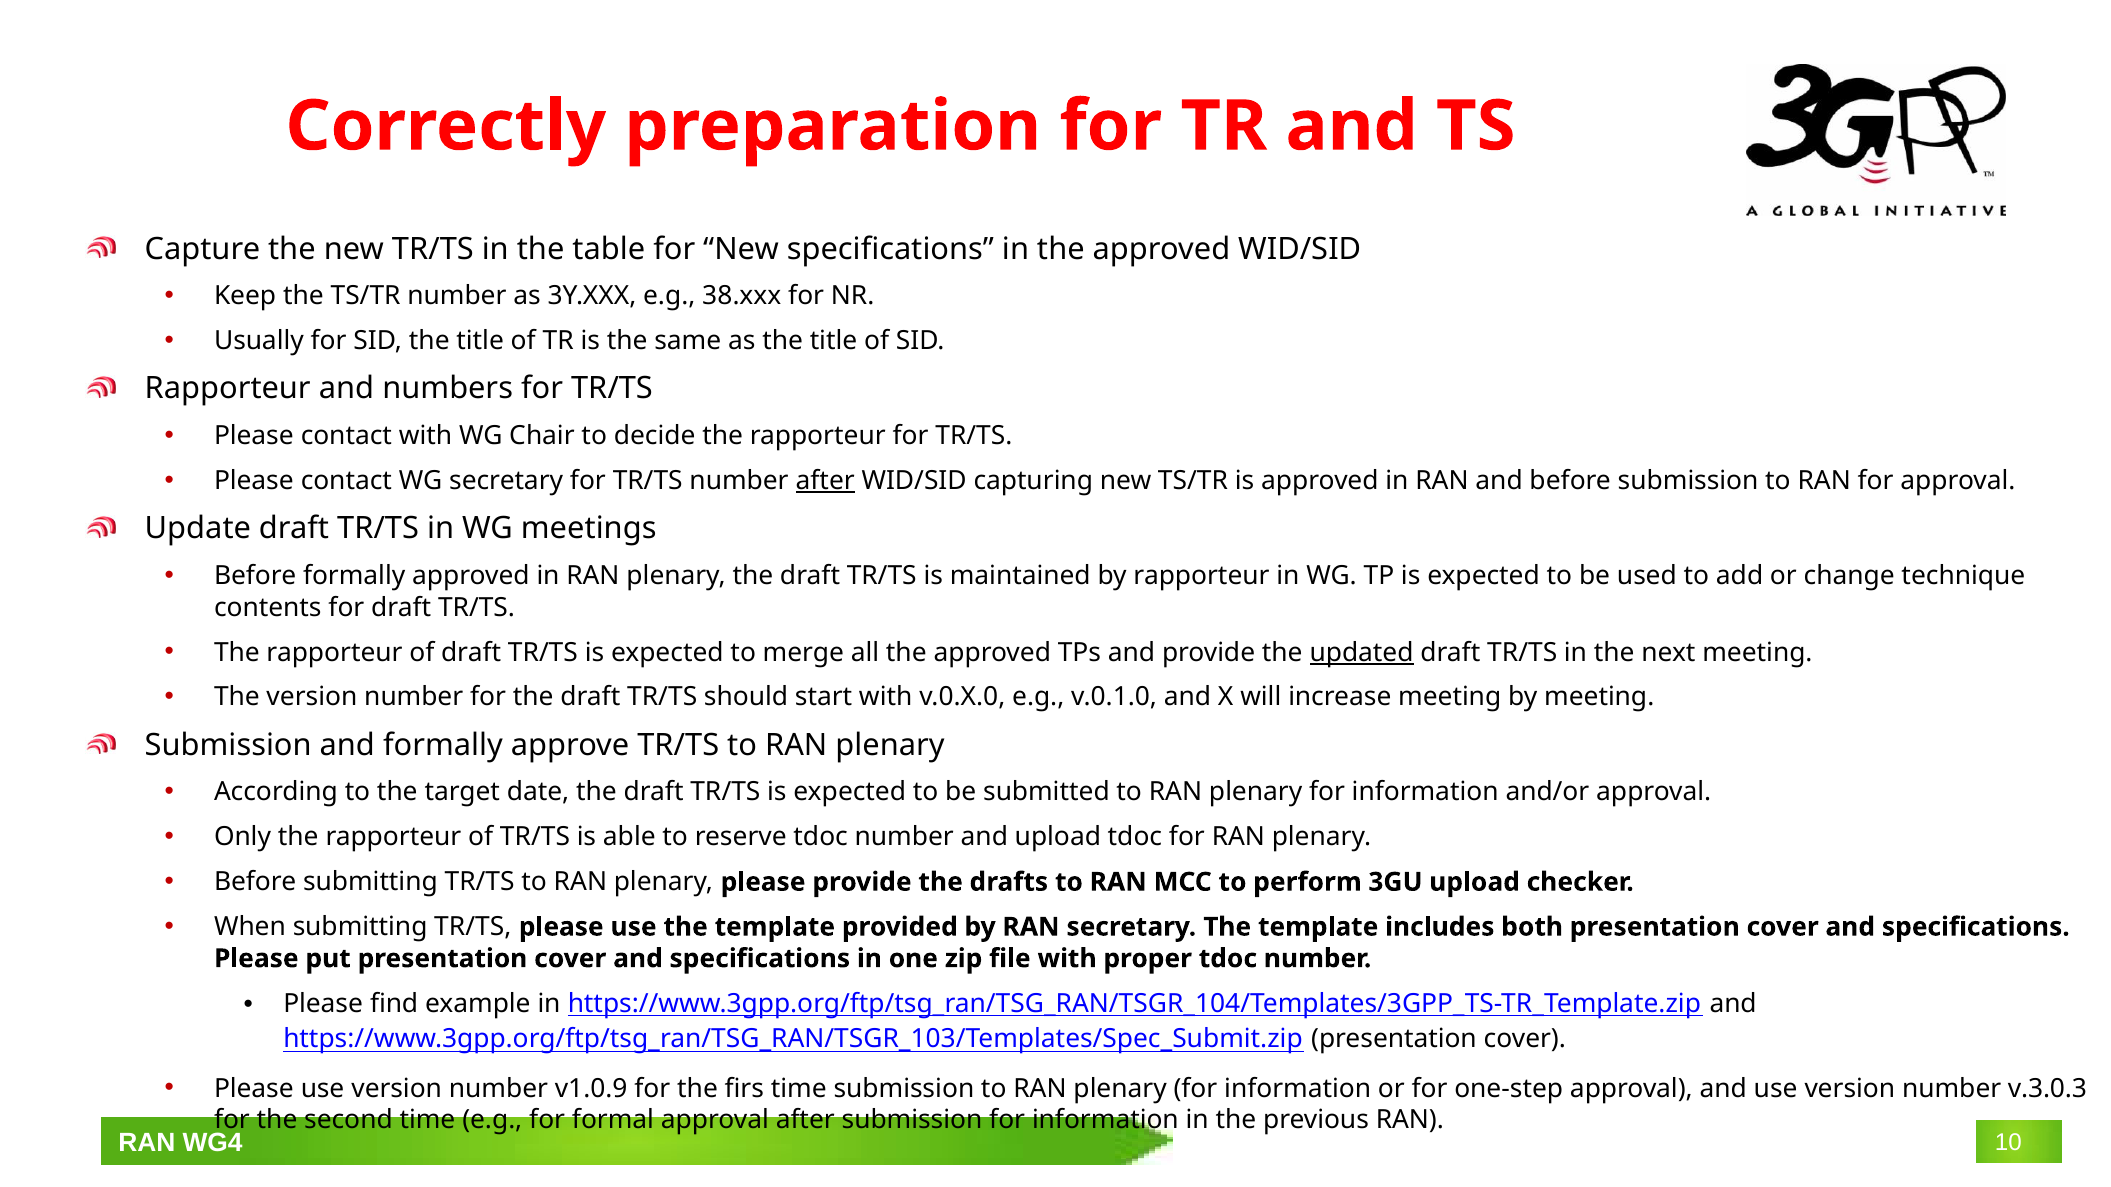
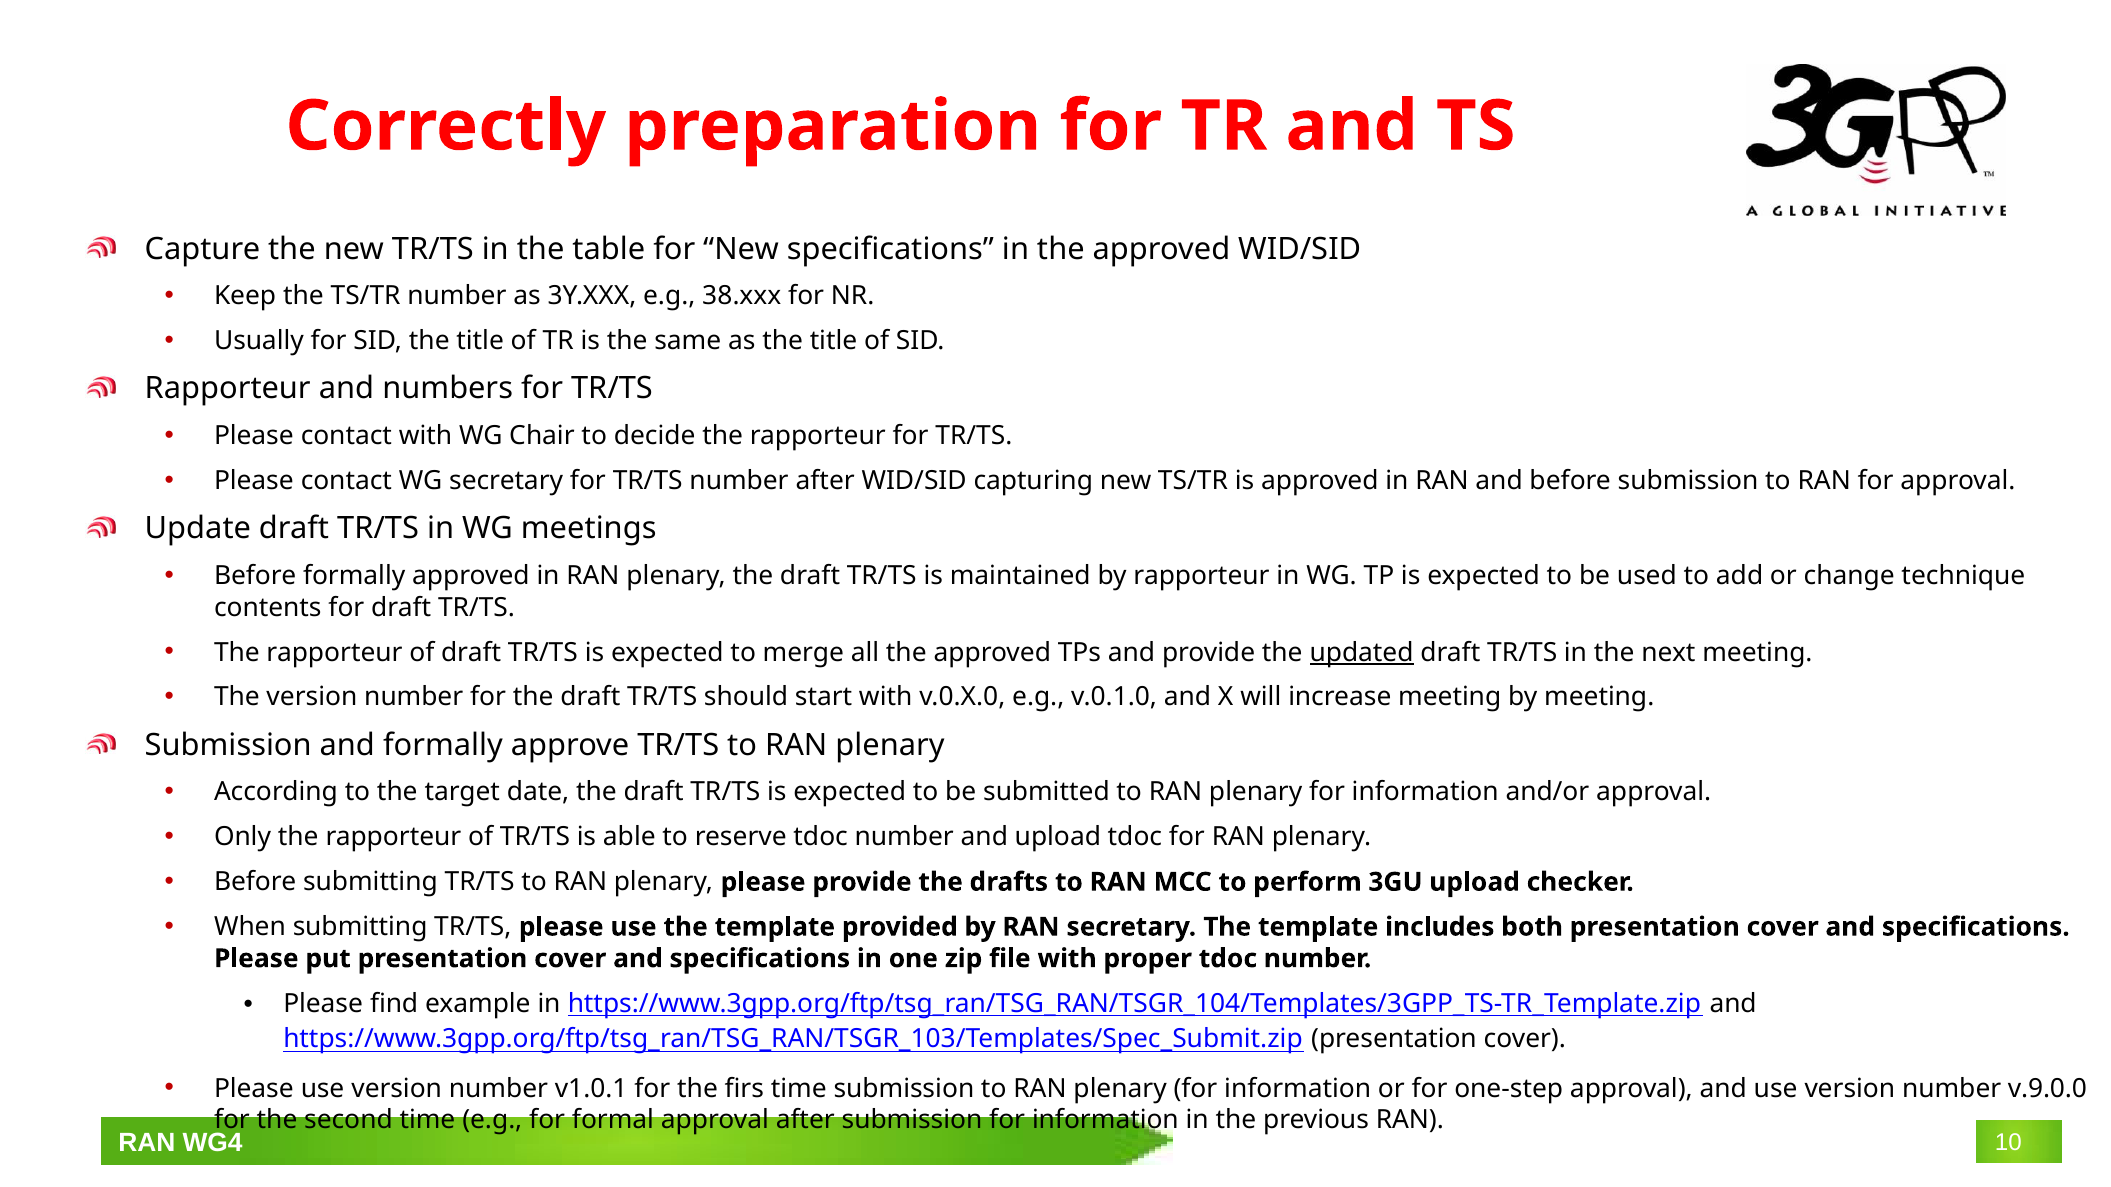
after at (825, 481) underline: present -> none
v1.0.9: v1.0.9 -> v1.0.1
v.3.0.3: v.3.0.3 -> v.9.0.0
